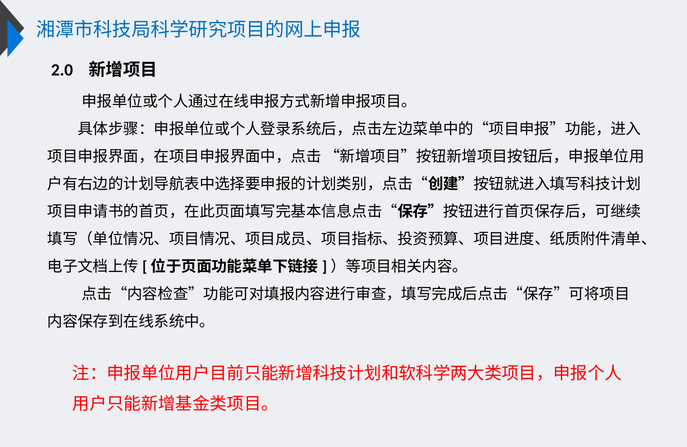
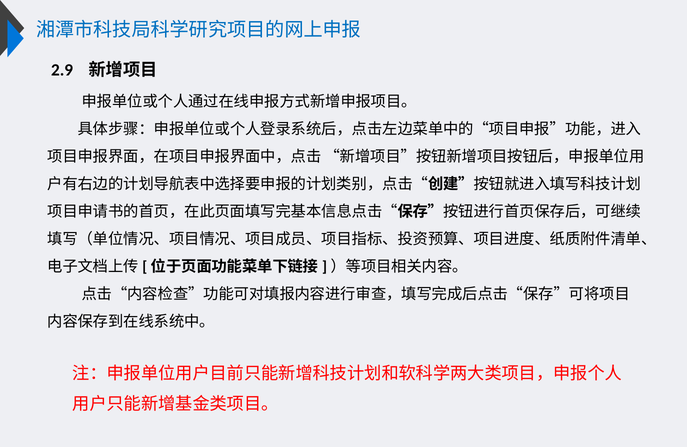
2.0: 2.0 -> 2.9
